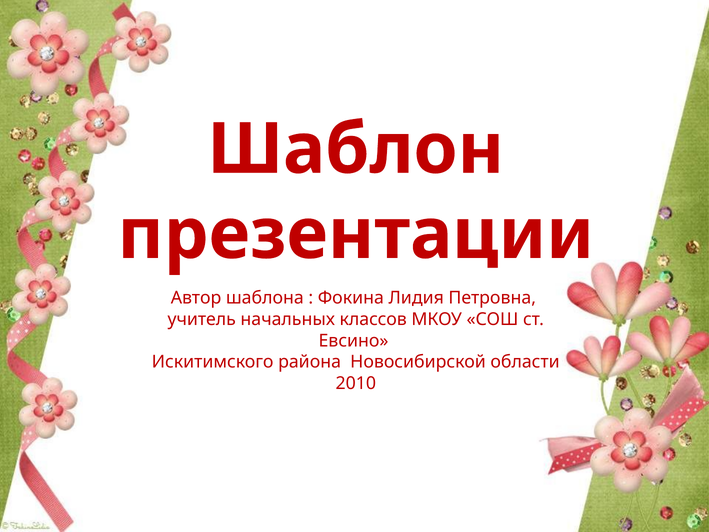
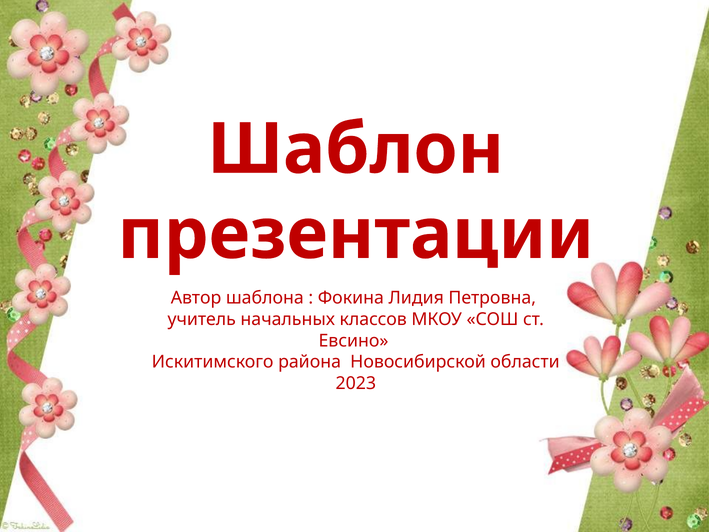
2010: 2010 -> 2023
